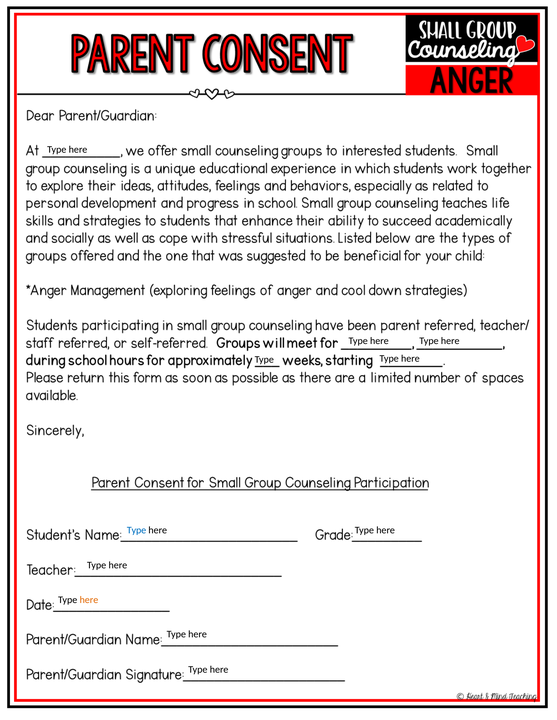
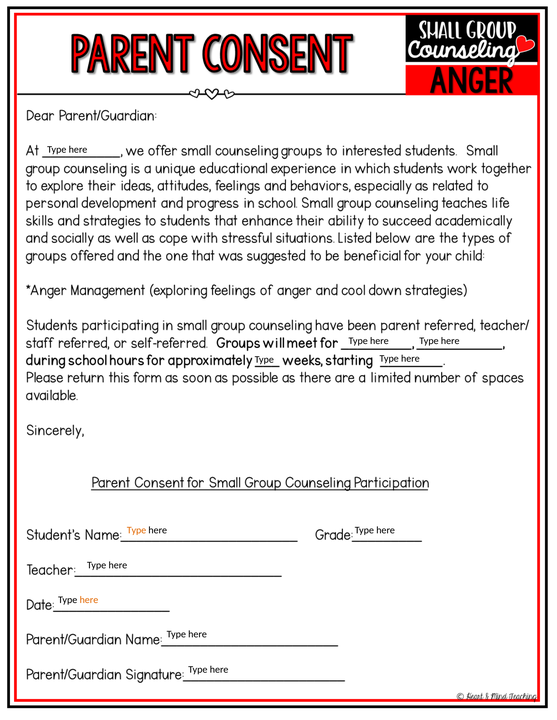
Type at (137, 531) colour: blue -> orange
